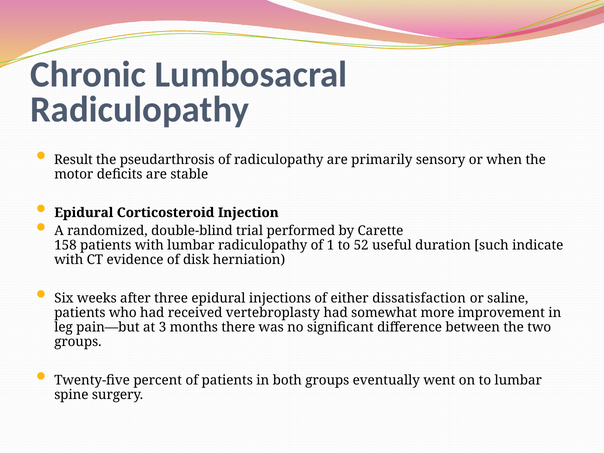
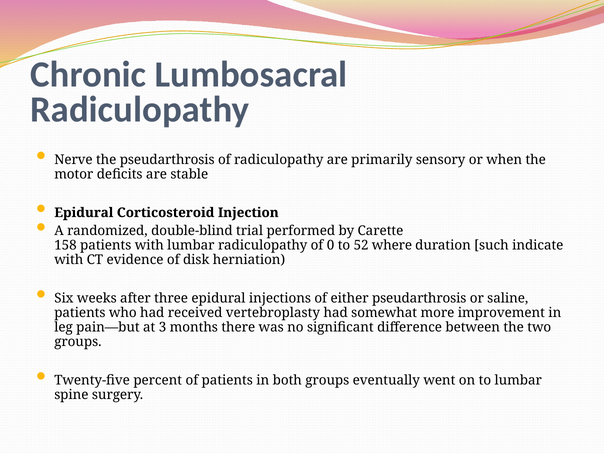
Result: Result -> Nerve
1: 1 -> 0
useful: useful -> where
either dissatisfaction: dissatisfaction -> pseudarthrosis
